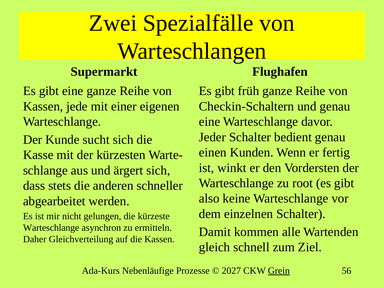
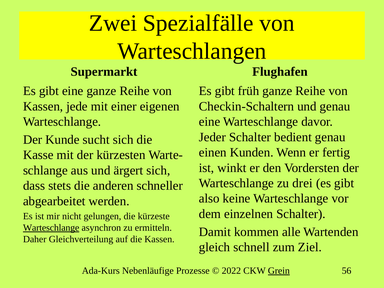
root: root -> drei
Warteschlange at (51, 228) underline: none -> present
2027: 2027 -> 2022
